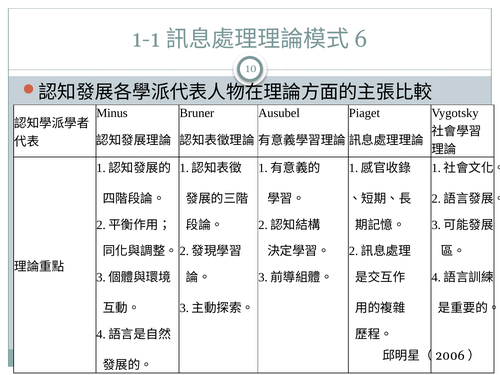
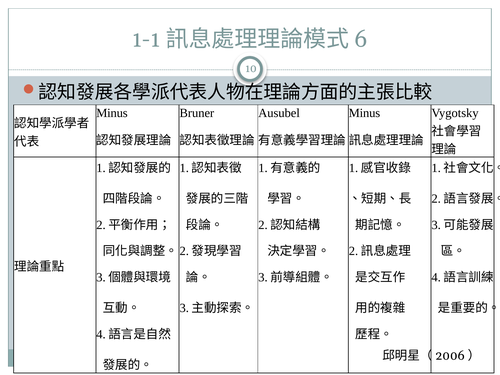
Ausubel Piaget: Piaget -> Minus
